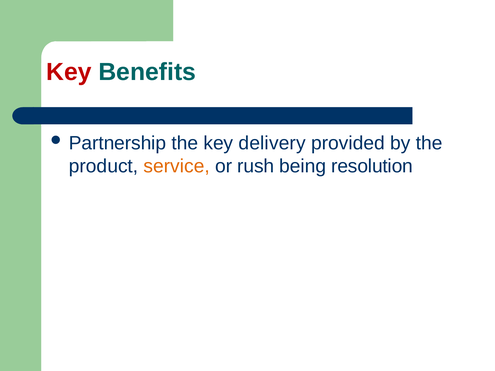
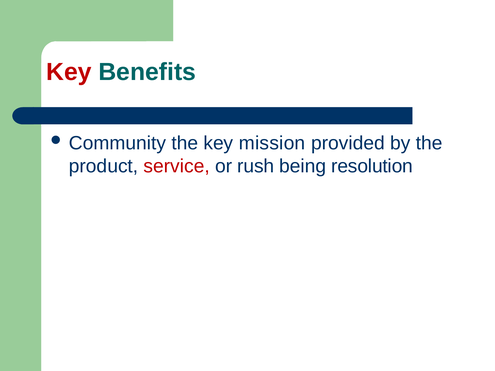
Partnership: Partnership -> Community
delivery: delivery -> mission
service colour: orange -> red
